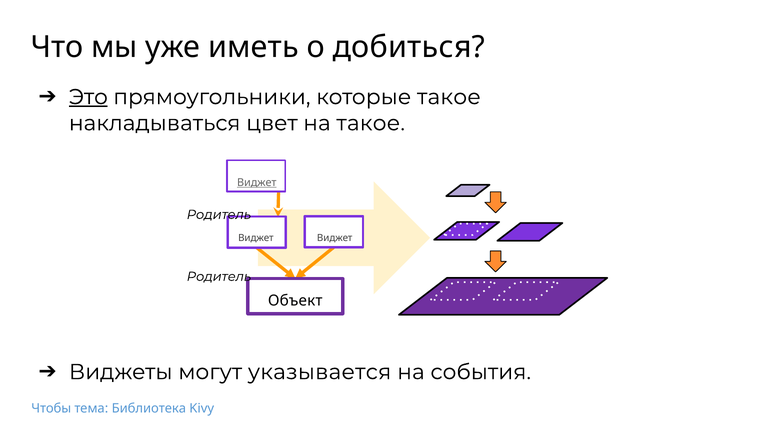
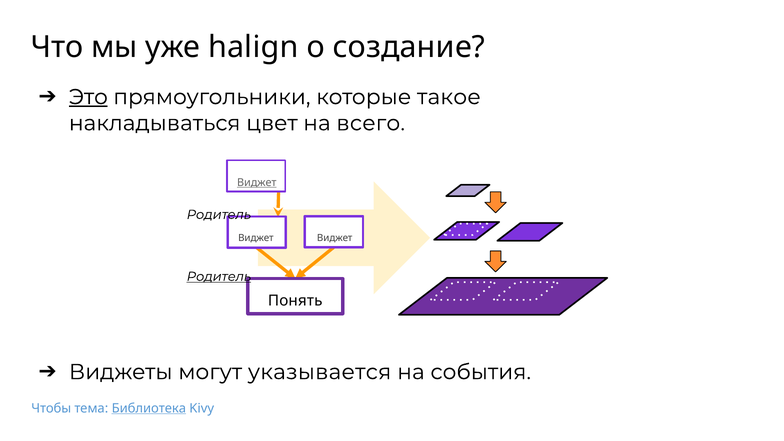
иметь: иметь -> halign
добиться: добиться -> создание
на такое: такое -> всего
Родитель at (219, 277) underline: none -> present
Объект: Объект -> Понять
Библиотека underline: none -> present
